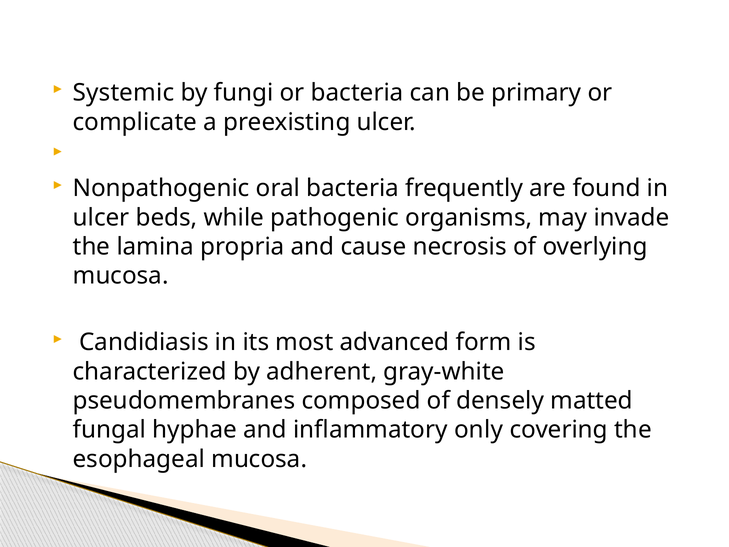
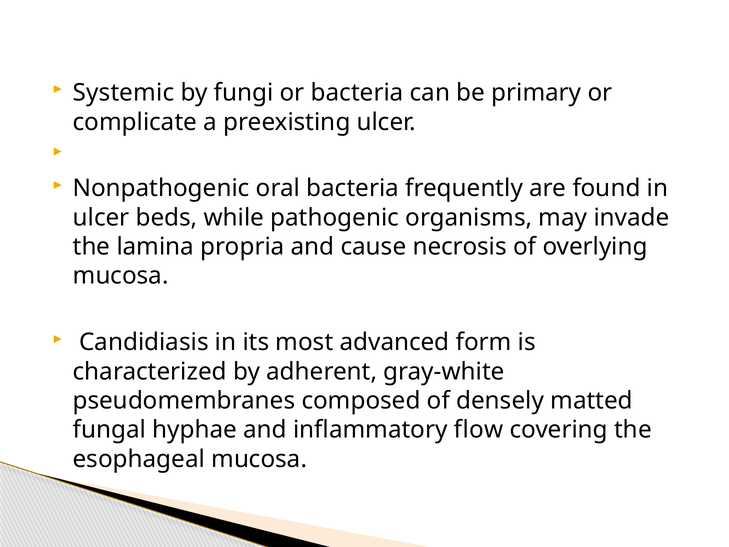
only: only -> flow
